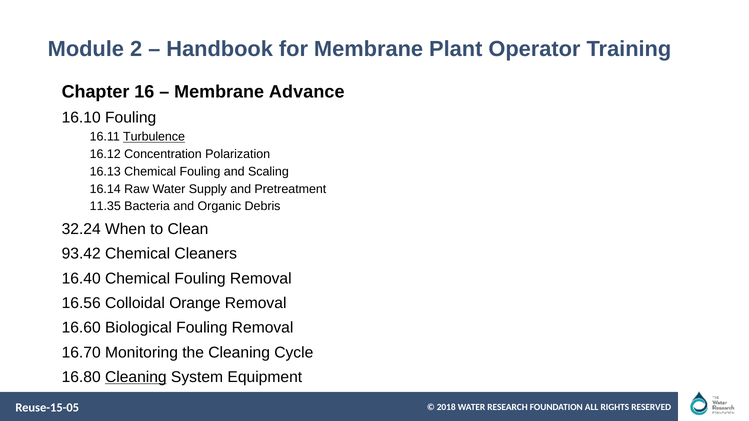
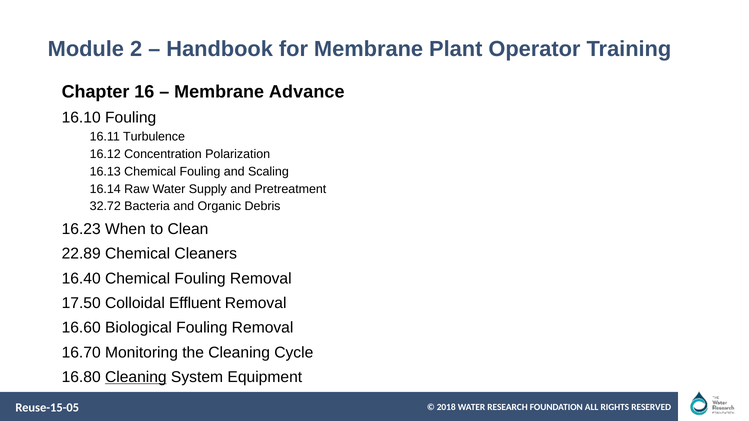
Turbulence underline: present -> none
11.35: 11.35 -> 32.72
32.24: 32.24 -> 16.23
93.42: 93.42 -> 22.89
16.56: 16.56 -> 17.50
Orange: Orange -> Effluent
